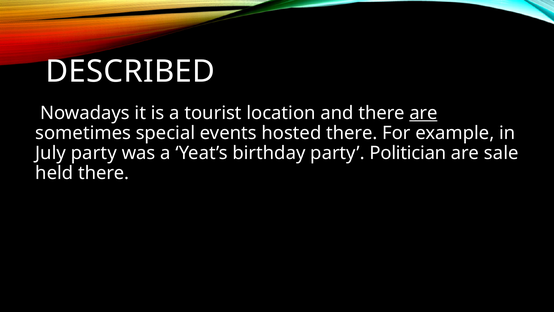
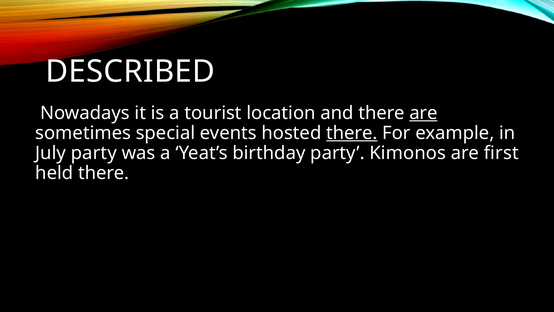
there at (352, 133) underline: none -> present
Politician: Politician -> Kimonos
sale: sale -> first
